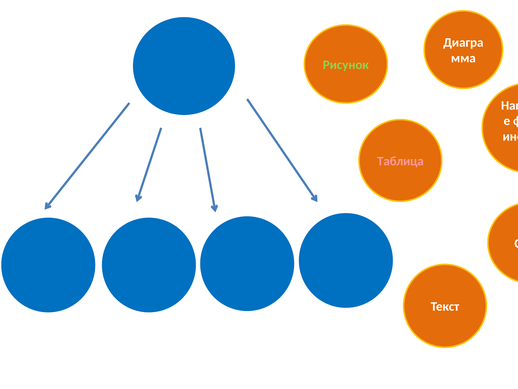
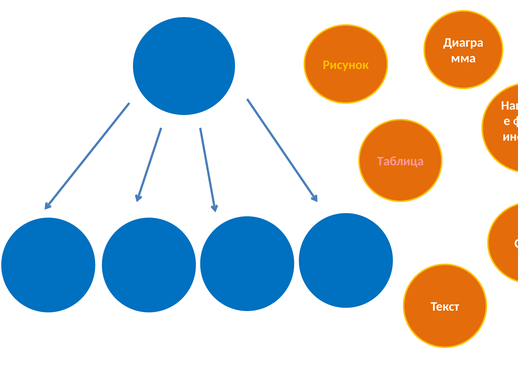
Рисунок colour: light green -> yellow
